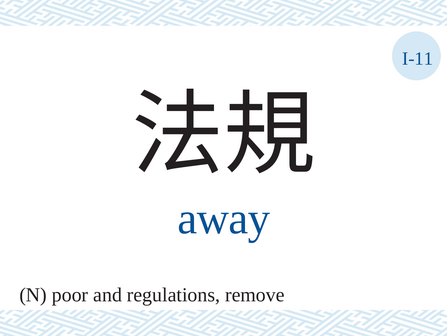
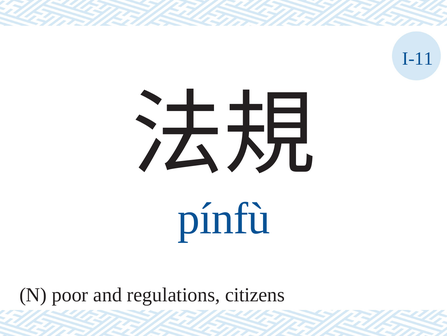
away: away -> pínfù
remove: remove -> citizens
